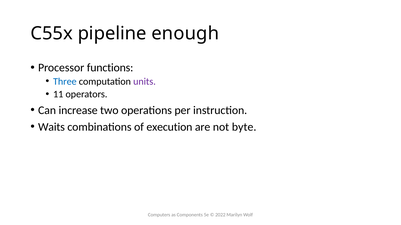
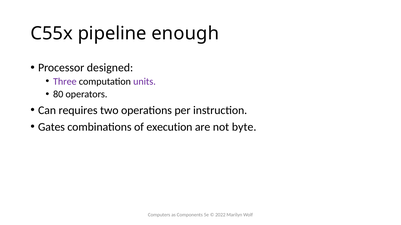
functions: functions -> designed
Three colour: blue -> purple
11: 11 -> 80
increase: increase -> requires
Waits: Waits -> Gates
